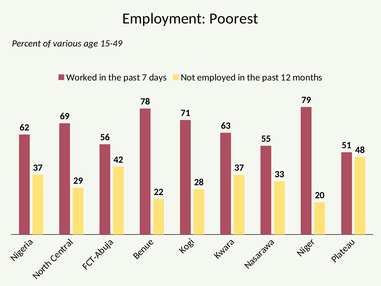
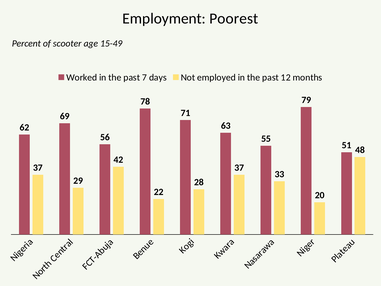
various: various -> scooter
